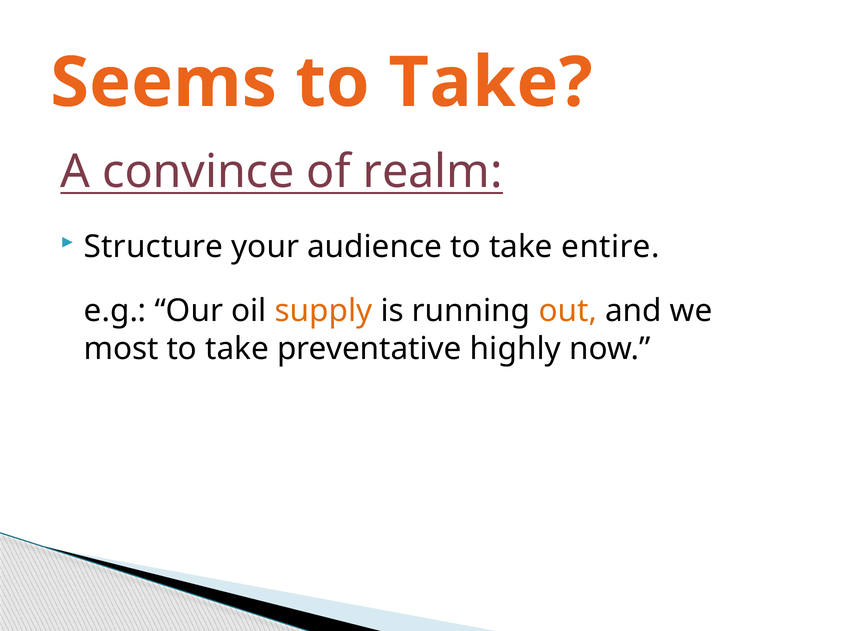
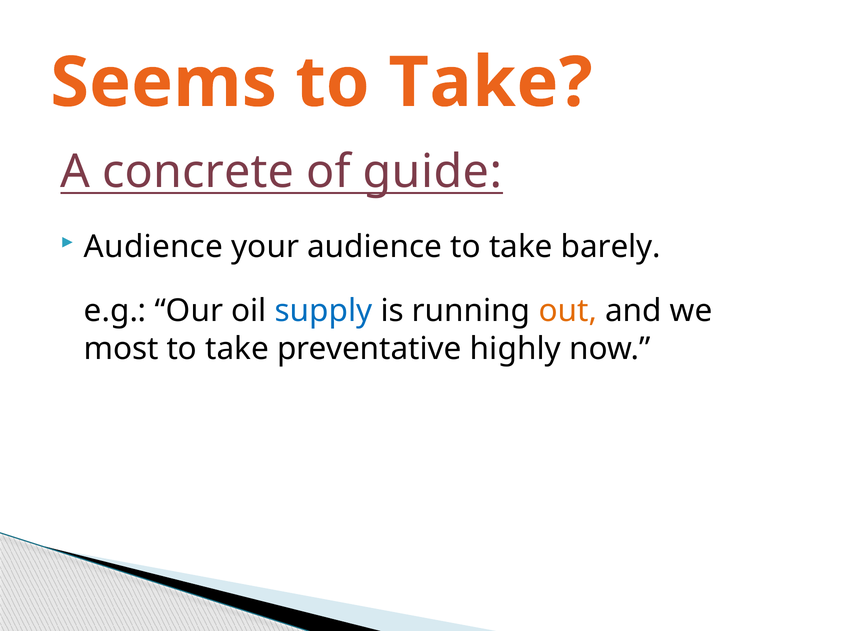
convince: convince -> concrete
realm: realm -> guide
Structure at (154, 247): Structure -> Audience
entire: entire -> barely
supply colour: orange -> blue
